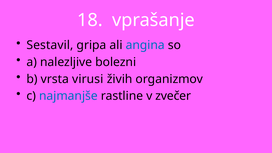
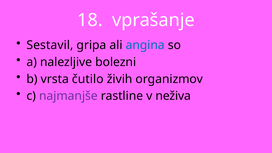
virusi: virusi -> čutilo
najmanjše colour: blue -> purple
zvečer: zvečer -> neživa
